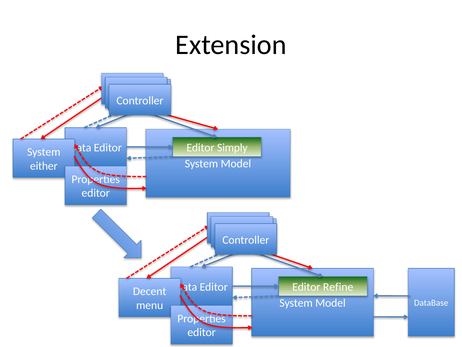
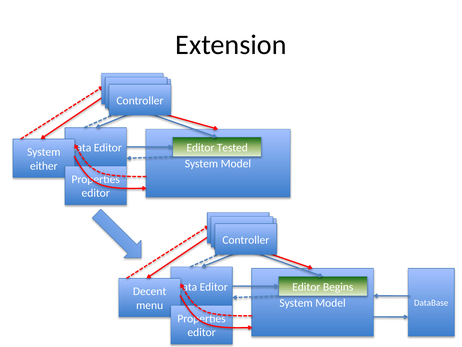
Simply: Simply -> Tested
Refine: Refine -> Begins
